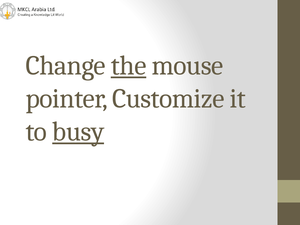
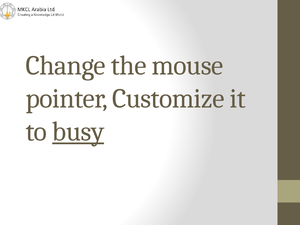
the underline: present -> none
